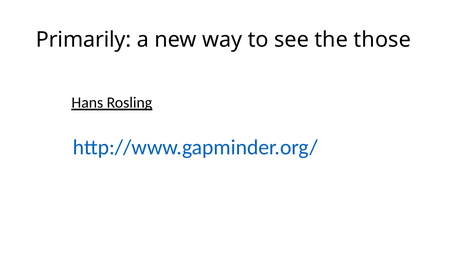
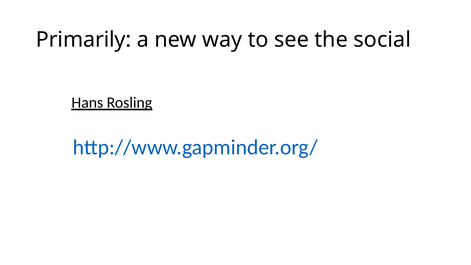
those: those -> social
